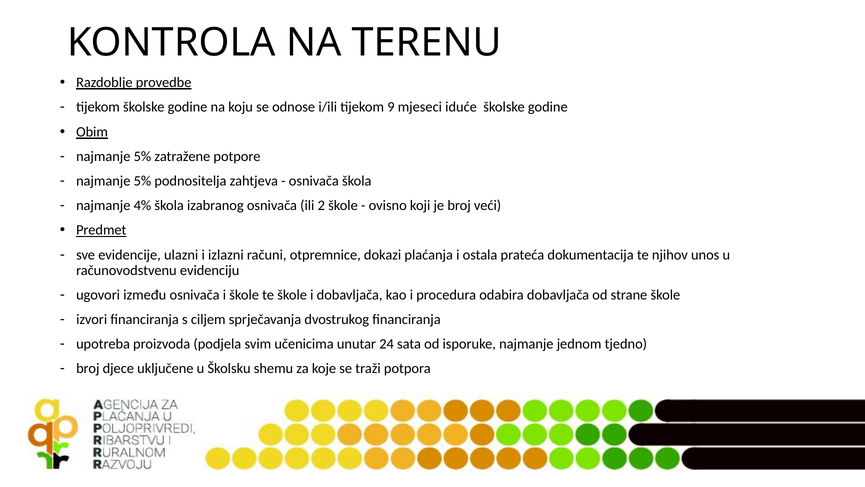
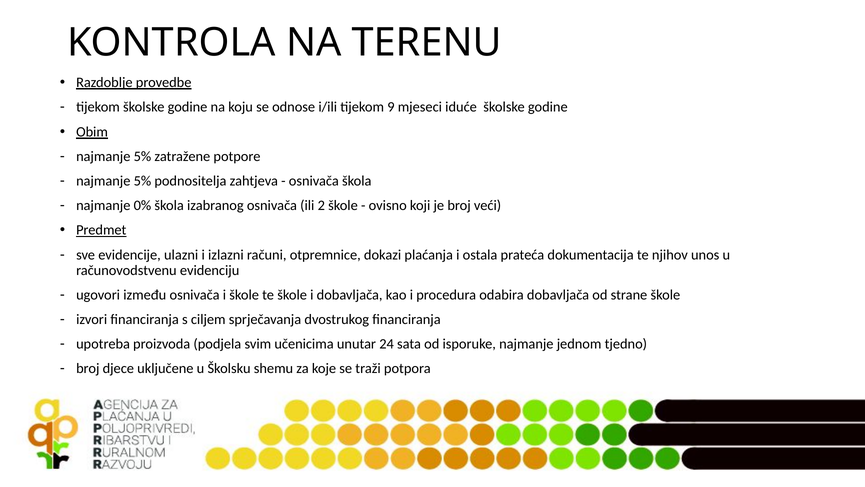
4%: 4% -> 0%
